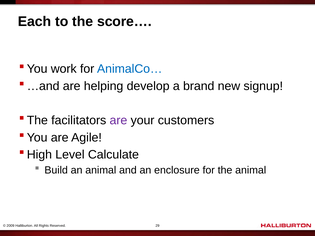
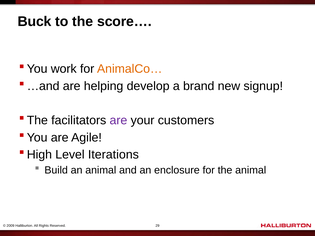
Each: Each -> Buck
AnimalCo… colour: blue -> orange
Calculate: Calculate -> Iterations
